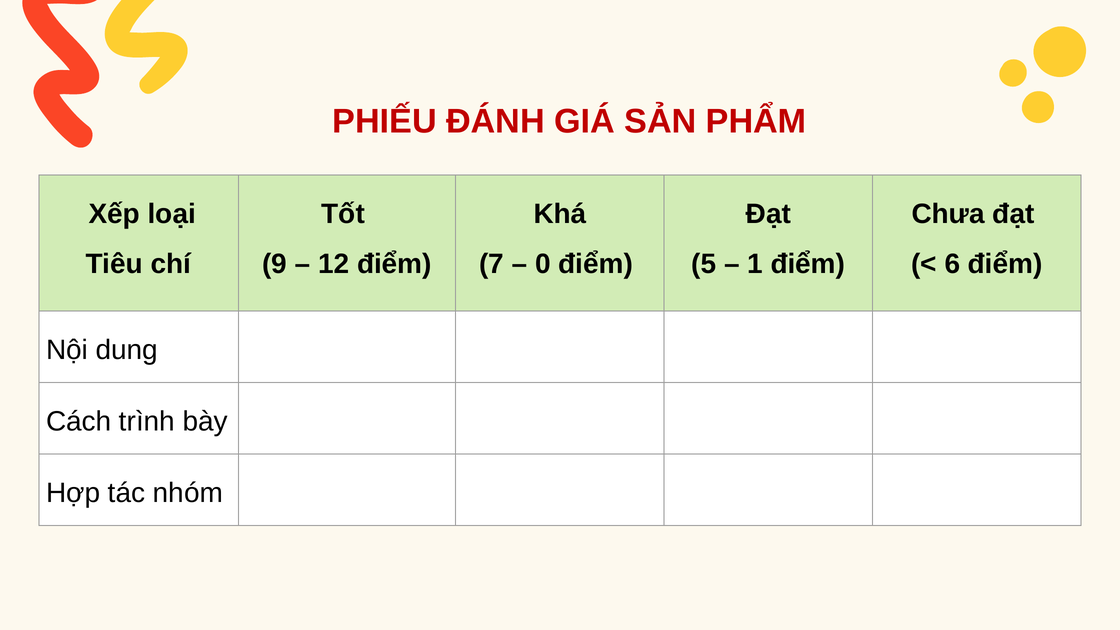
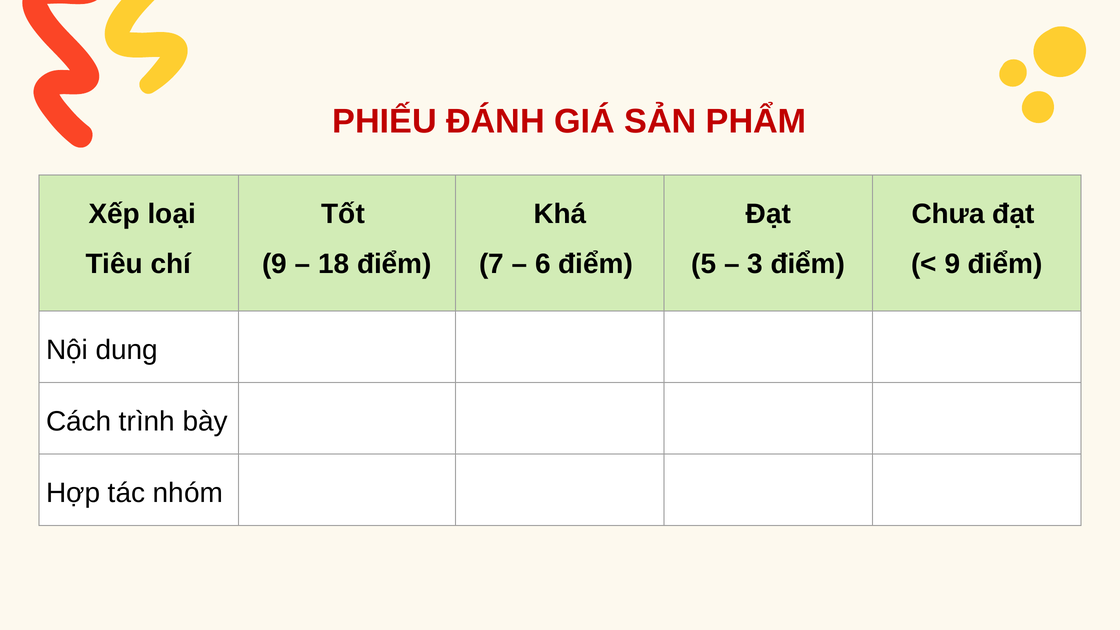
12: 12 -> 18
0: 0 -> 6
1: 1 -> 3
6 at (952, 264): 6 -> 9
